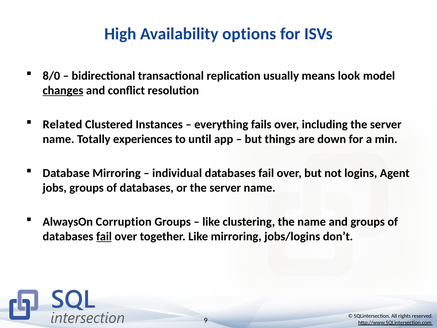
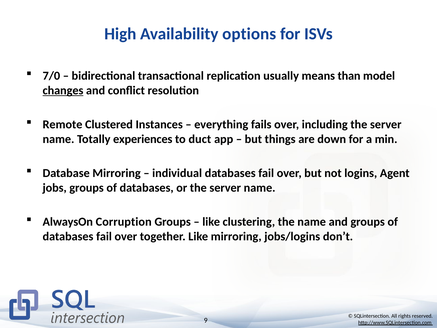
8/0: 8/0 -> 7/0
look: look -> than
Related: Related -> Remote
until: until -> duct
fail at (104, 236) underline: present -> none
